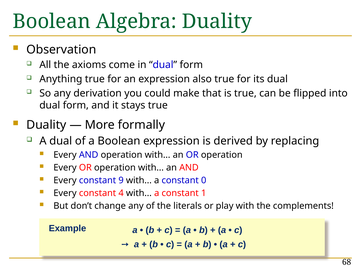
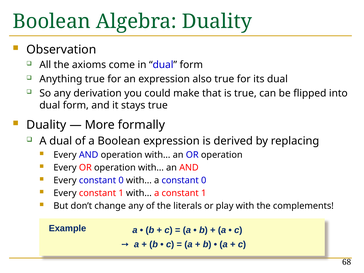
Every constant 9: 9 -> 0
Every constant 4: 4 -> 1
